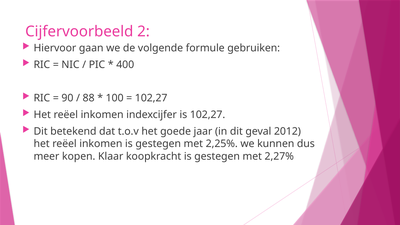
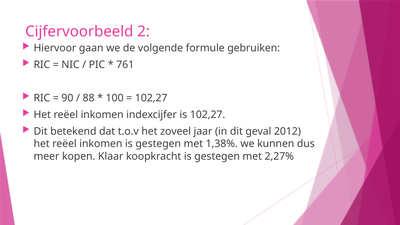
400: 400 -> 761
goede: goede -> zoveel
2,25%: 2,25% -> 1,38%
